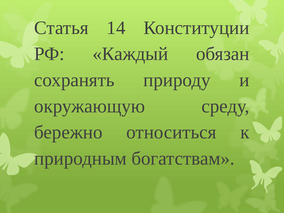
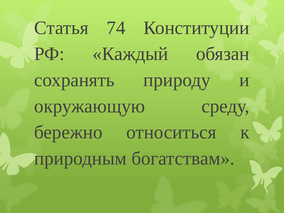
14: 14 -> 74
